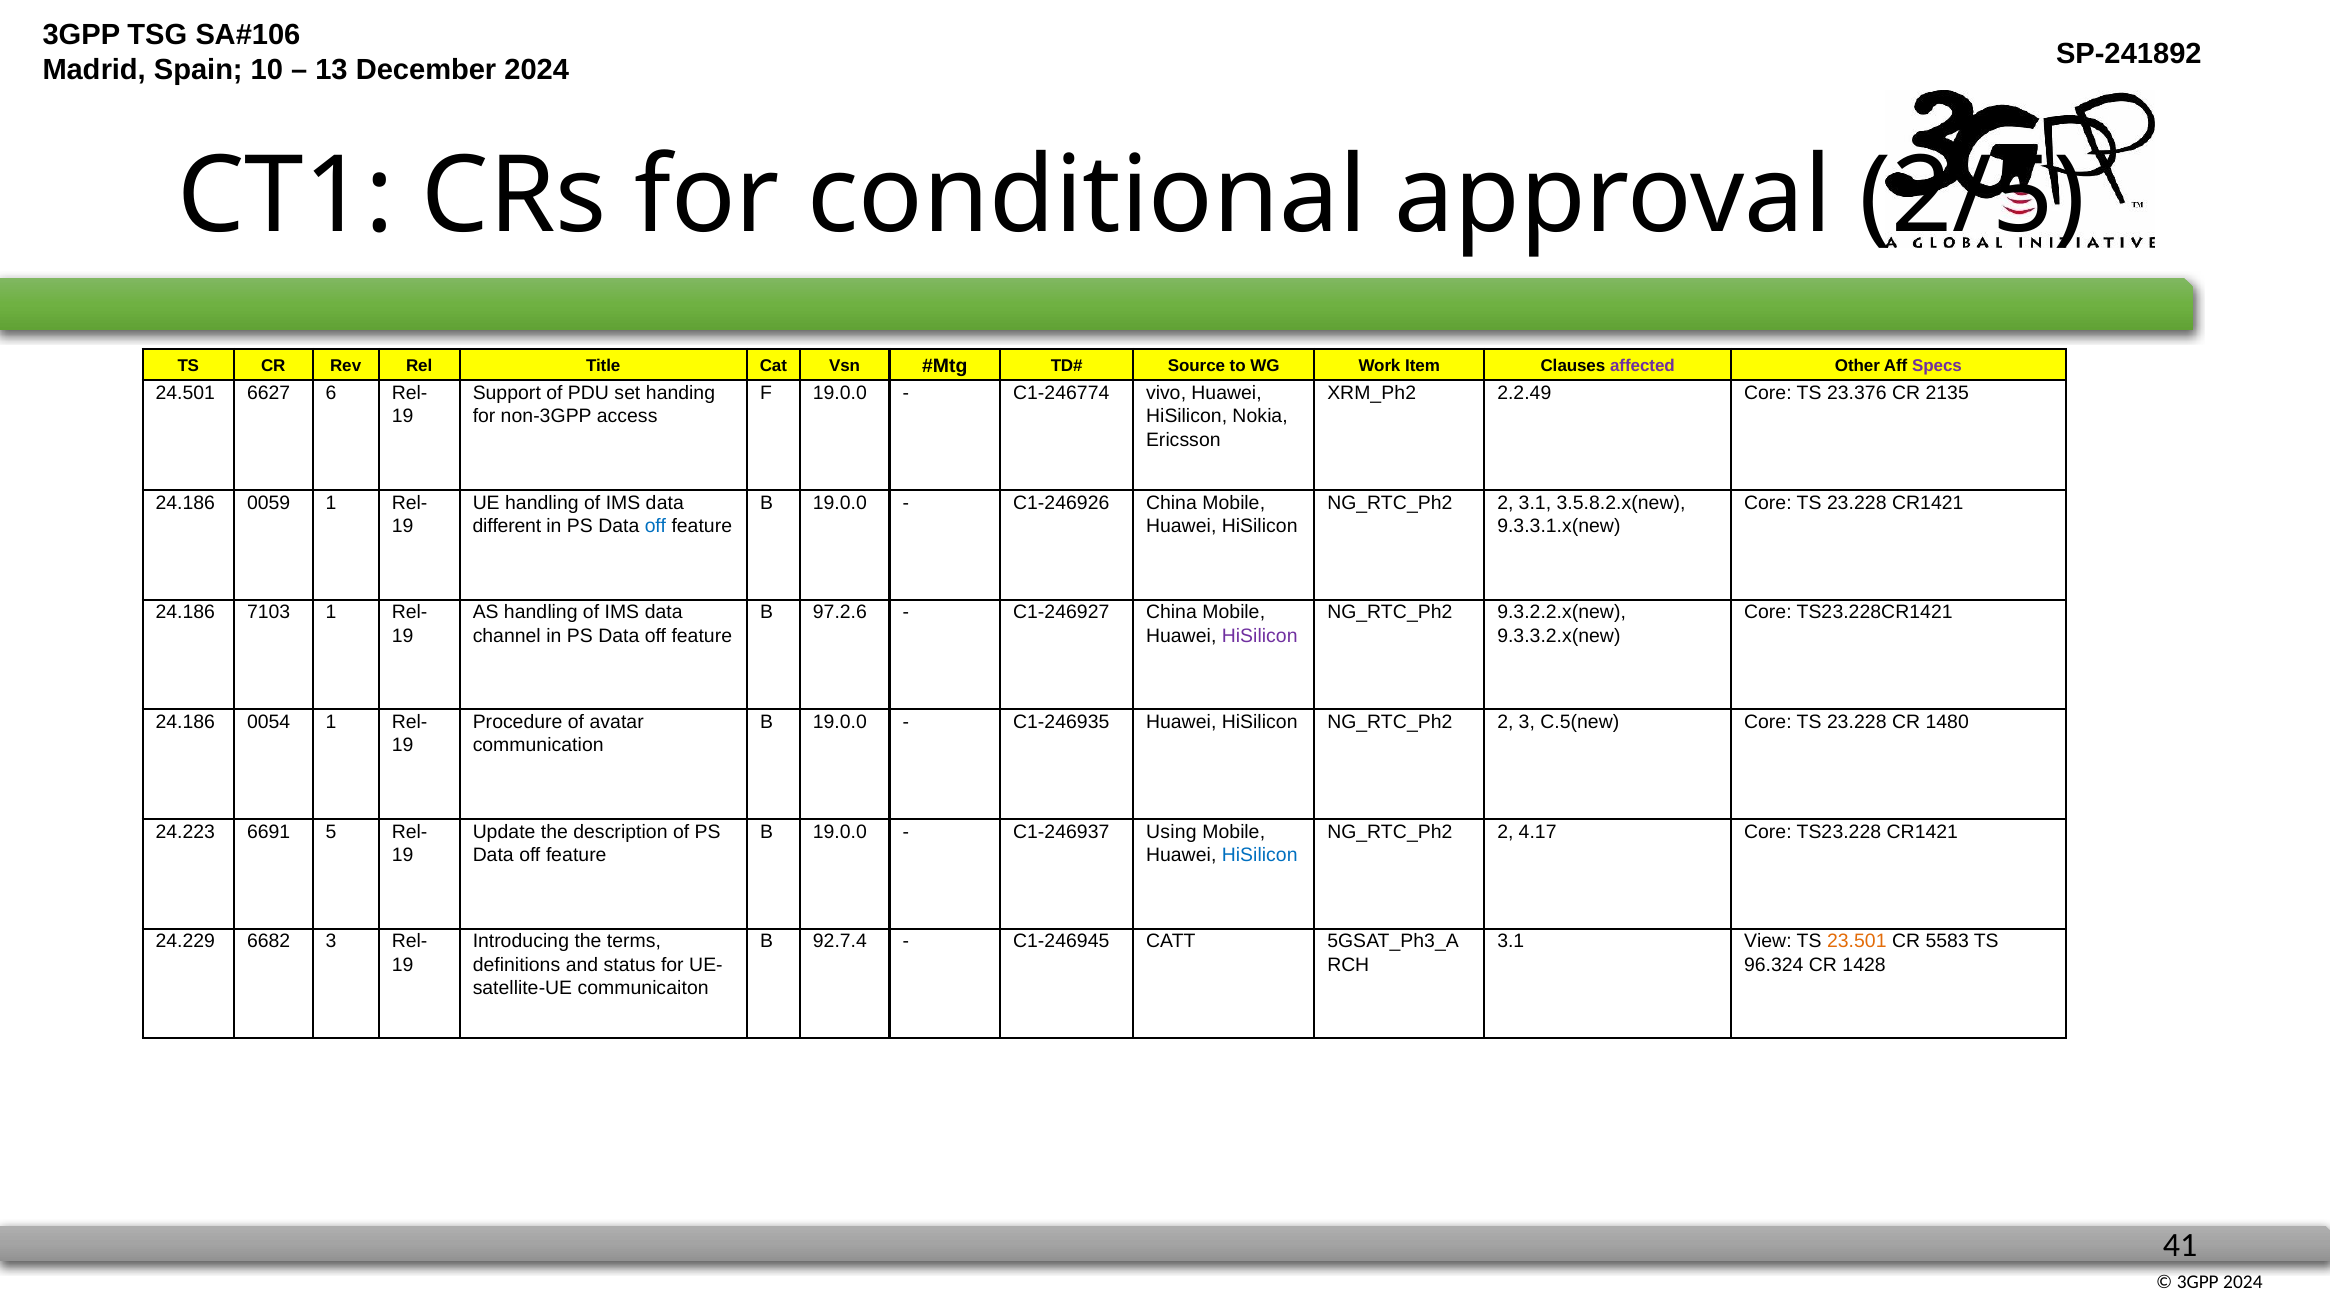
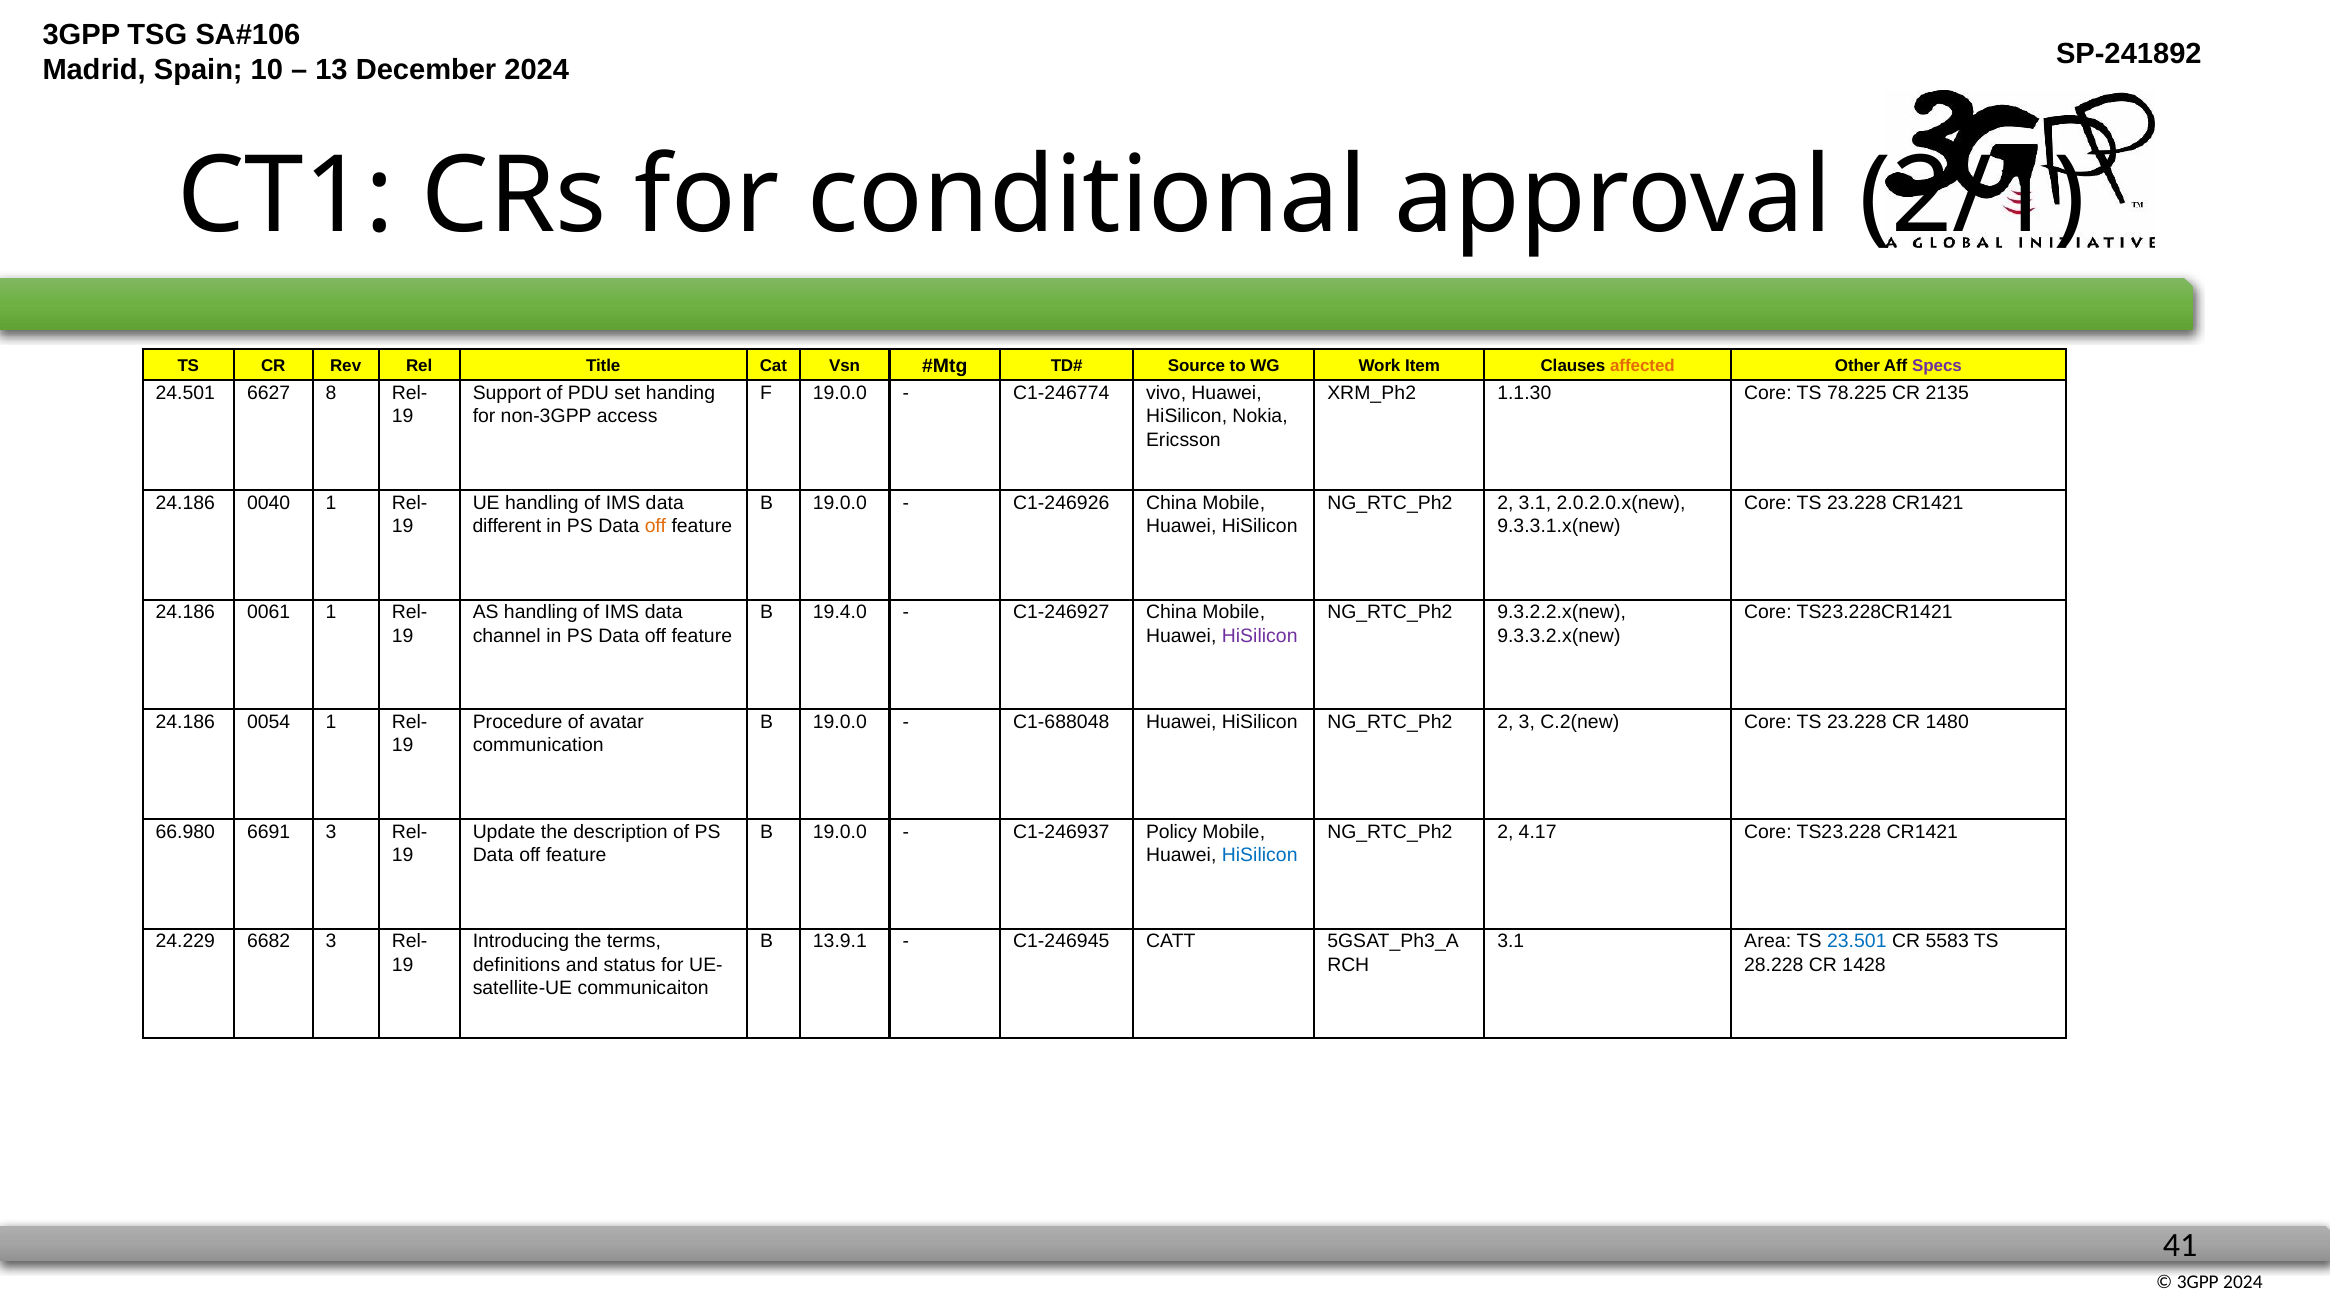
2/5: 2/5 -> 2/1
affected colour: purple -> orange
6: 6 -> 8
2.2.49: 2.2.49 -> 1.1.30
23.376: 23.376 -> 78.225
0059: 0059 -> 0040
3.5.8.2.x(new: 3.5.8.2.x(new -> 2.0.2.0.x(new
off at (655, 526) colour: blue -> orange
7103: 7103 -> 0061
97.2.6: 97.2.6 -> 19.4.0
C1-246935: C1-246935 -> C1-688048
C.5(new: C.5(new -> C.2(new
24.223: 24.223 -> 66.980
6691 5: 5 -> 3
Using: Using -> Policy
92.7.4: 92.7.4 -> 13.9.1
View: View -> Area
23.501 colour: orange -> blue
96.324: 96.324 -> 28.228
